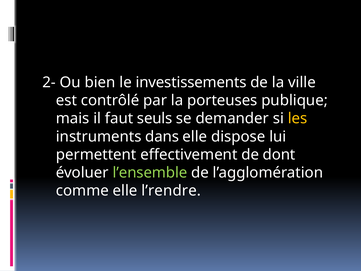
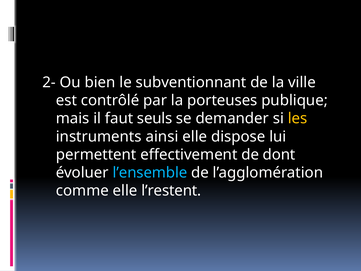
investissements: investissements -> subventionnant
dans: dans -> ainsi
l’ensemble colour: light green -> light blue
l’rendre: l’rendre -> l’restent
